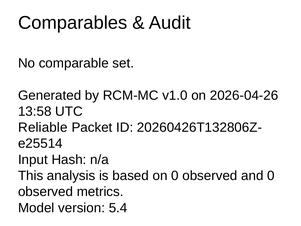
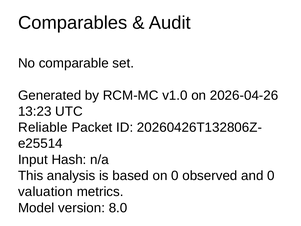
13:58: 13:58 -> 13:23
observed at (46, 192): observed -> valuation
5.4: 5.4 -> 8.0
